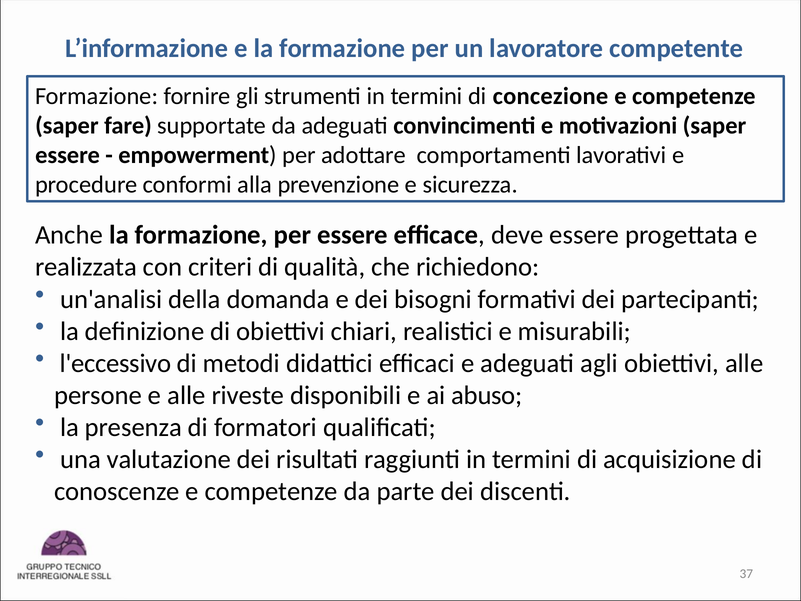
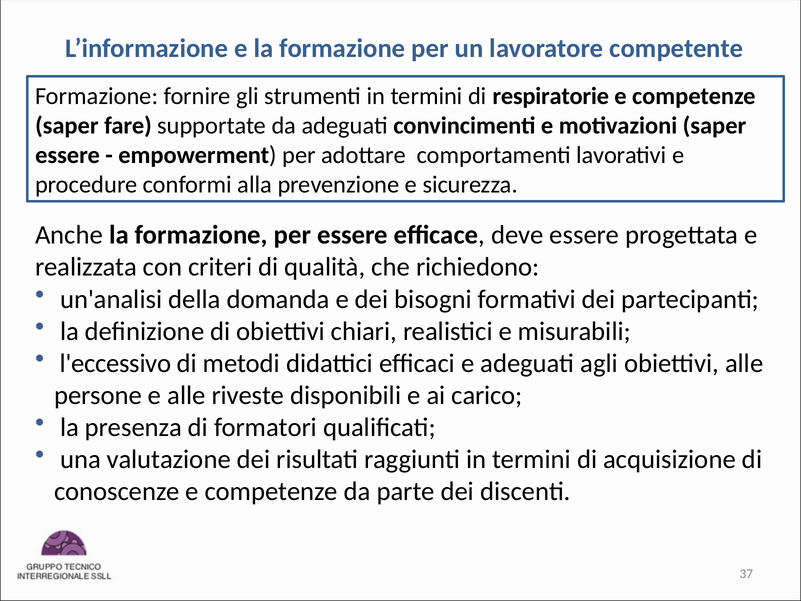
concezione: concezione -> respiratorie
abuso: abuso -> carico
